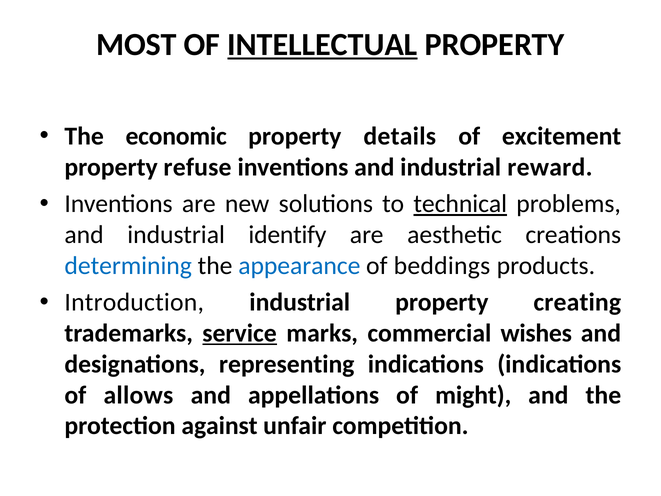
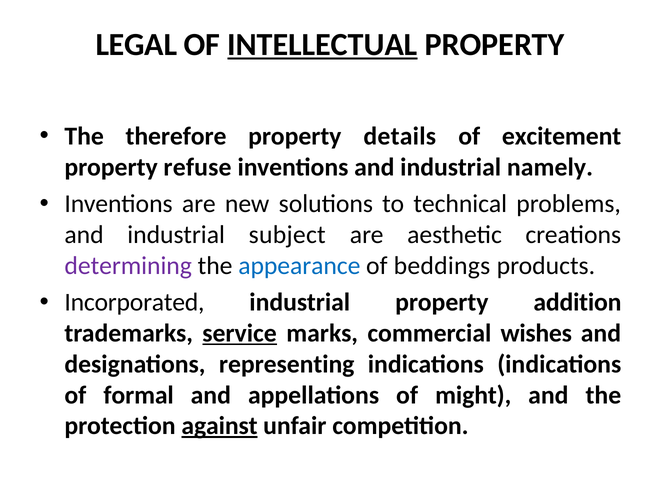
MOST: MOST -> LEGAL
economic: economic -> therefore
reward: reward -> namely
technical underline: present -> none
identify: identify -> subject
determining colour: blue -> purple
Introduction: Introduction -> Incorporated
creating: creating -> addition
allows: allows -> formal
against underline: none -> present
